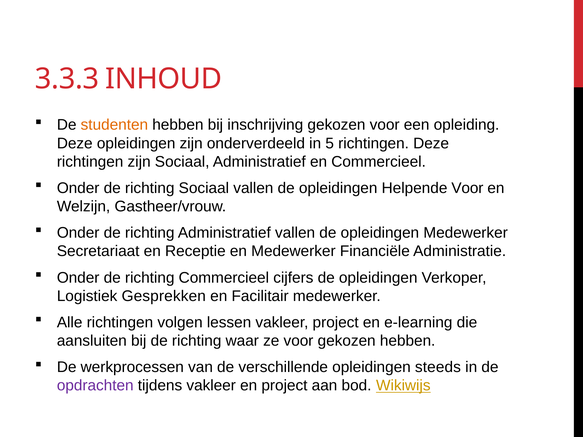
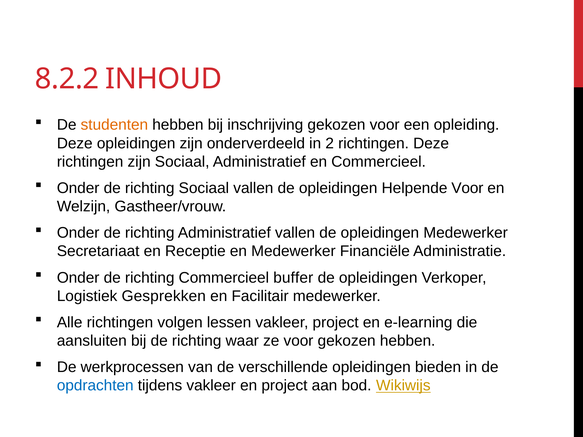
3.3.3: 3.3.3 -> 8.2.2
5: 5 -> 2
cijfers: cijfers -> buffer
steeds: steeds -> bieden
opdrachten colour: purple -> blue
